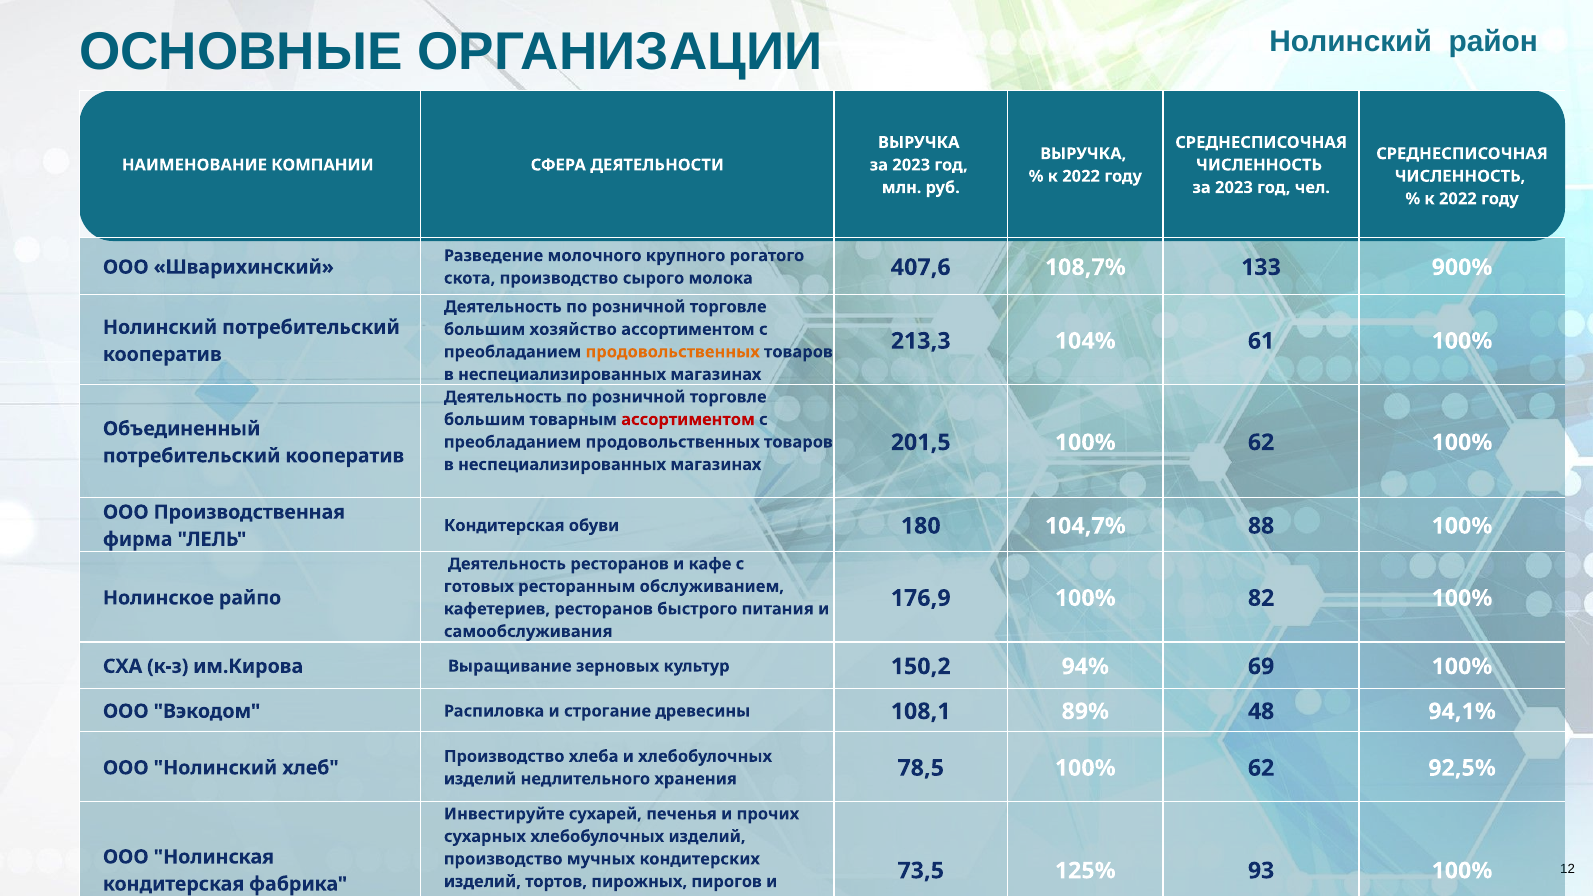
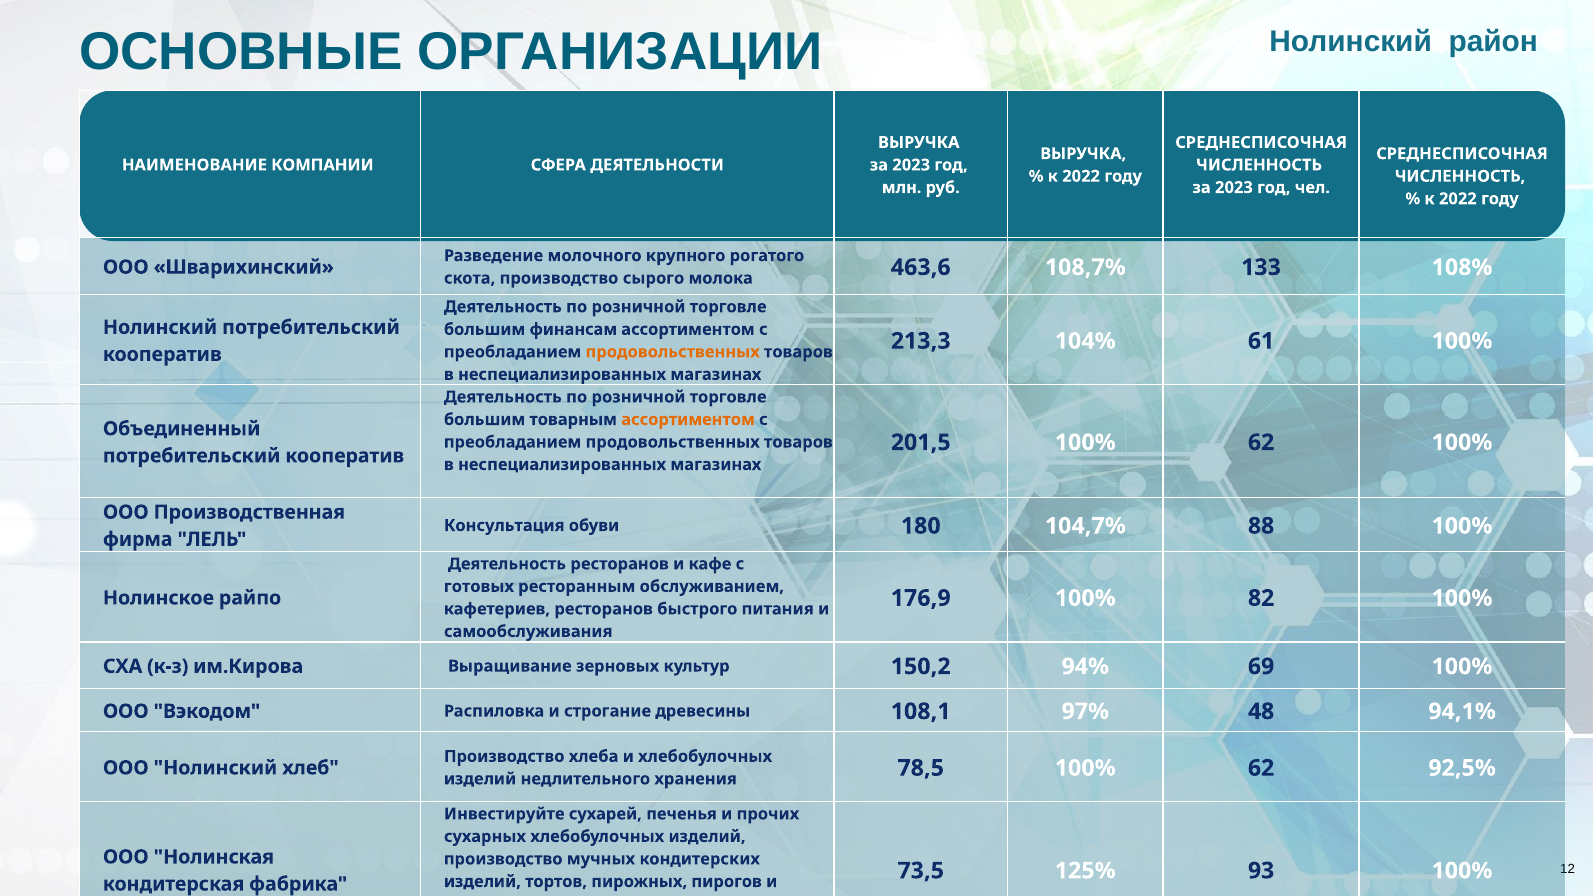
407,6: 407,6 -> 463,6
900%: 900% -> 108%
хозяйство: хозяйство -> финансам
ассортиментом at (688, 420) colour: red -> orange
Кондитерская at (504, 526): Кондитерская -> Консультация
89%: 89% -> 97%
